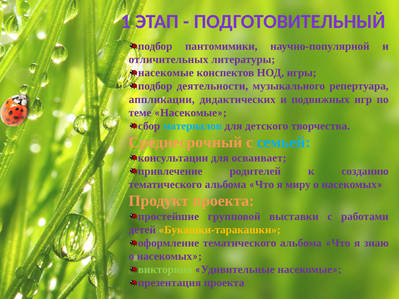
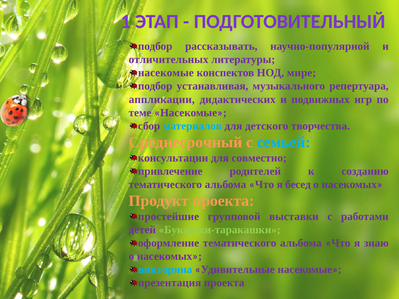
пантомимики: пантомимики -> рассказывать
игры: игры -> мире
деятельности: деятельности -> устанавливая
осваивает: осваивает -> совместно
миру: миру -> бесед
Букашки-таракашки colour: yellow -> light green
викторина colour: light green -> light blue
